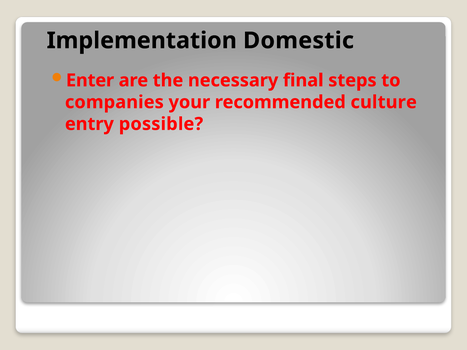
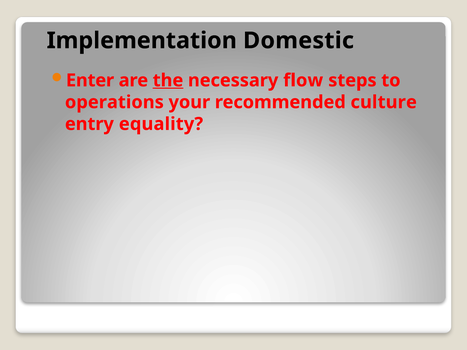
the underline: none -> present
final: final -> flow
companies: companies -> operations
possible: possible -> equality
